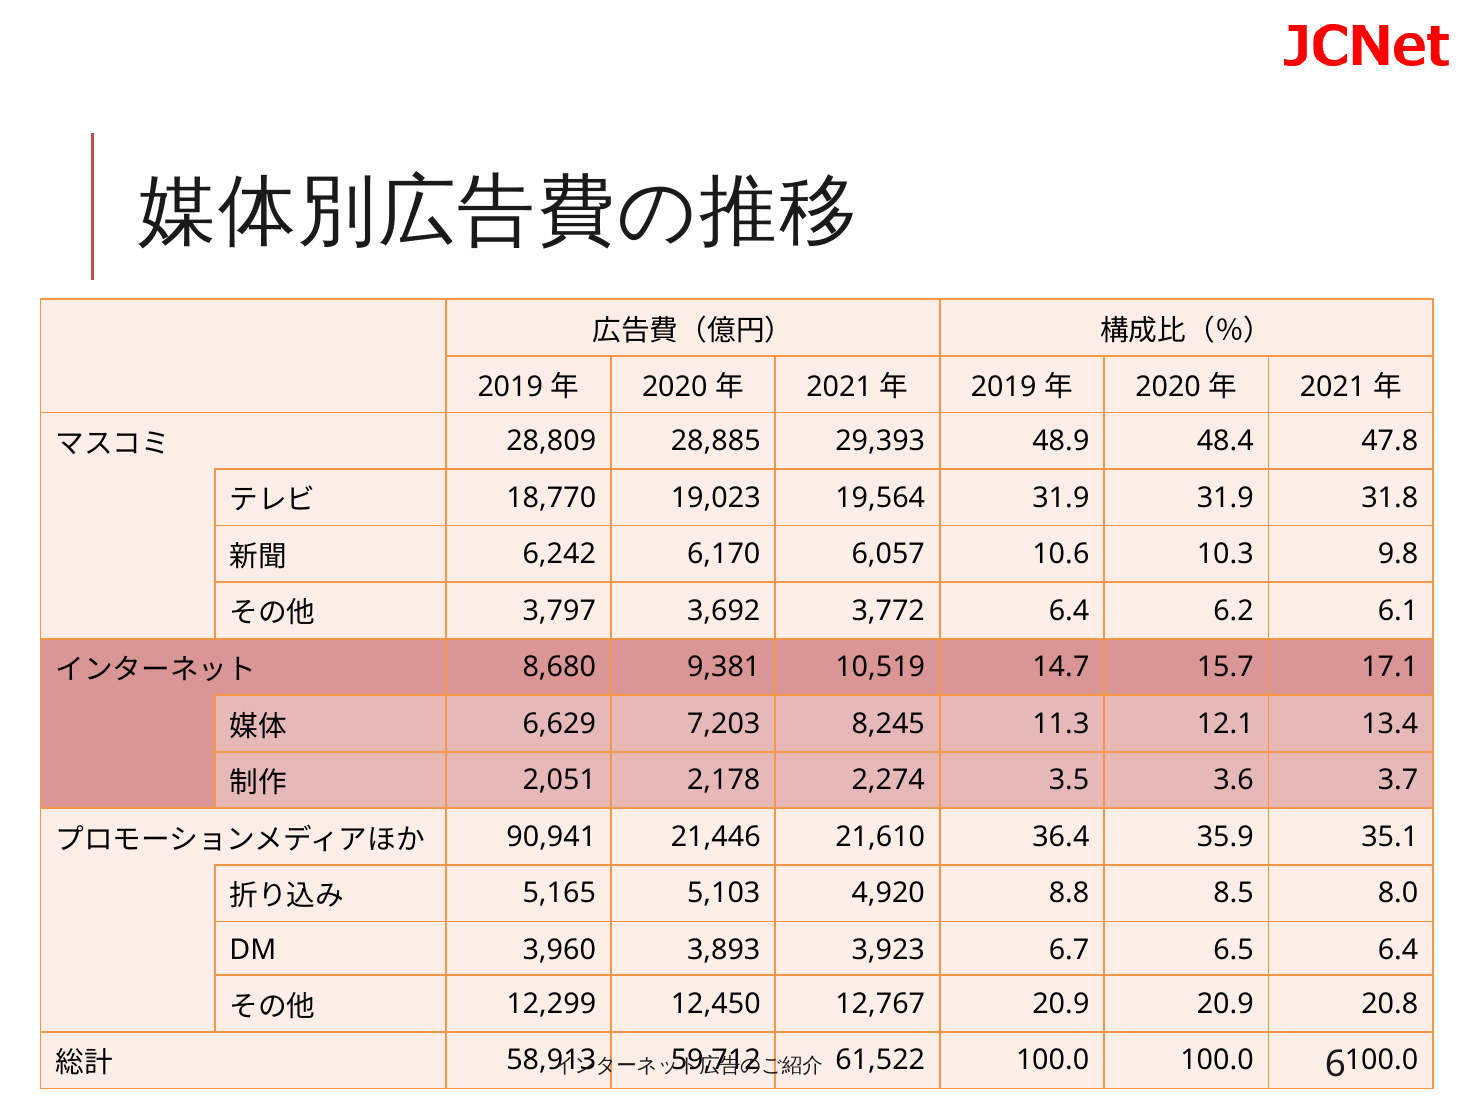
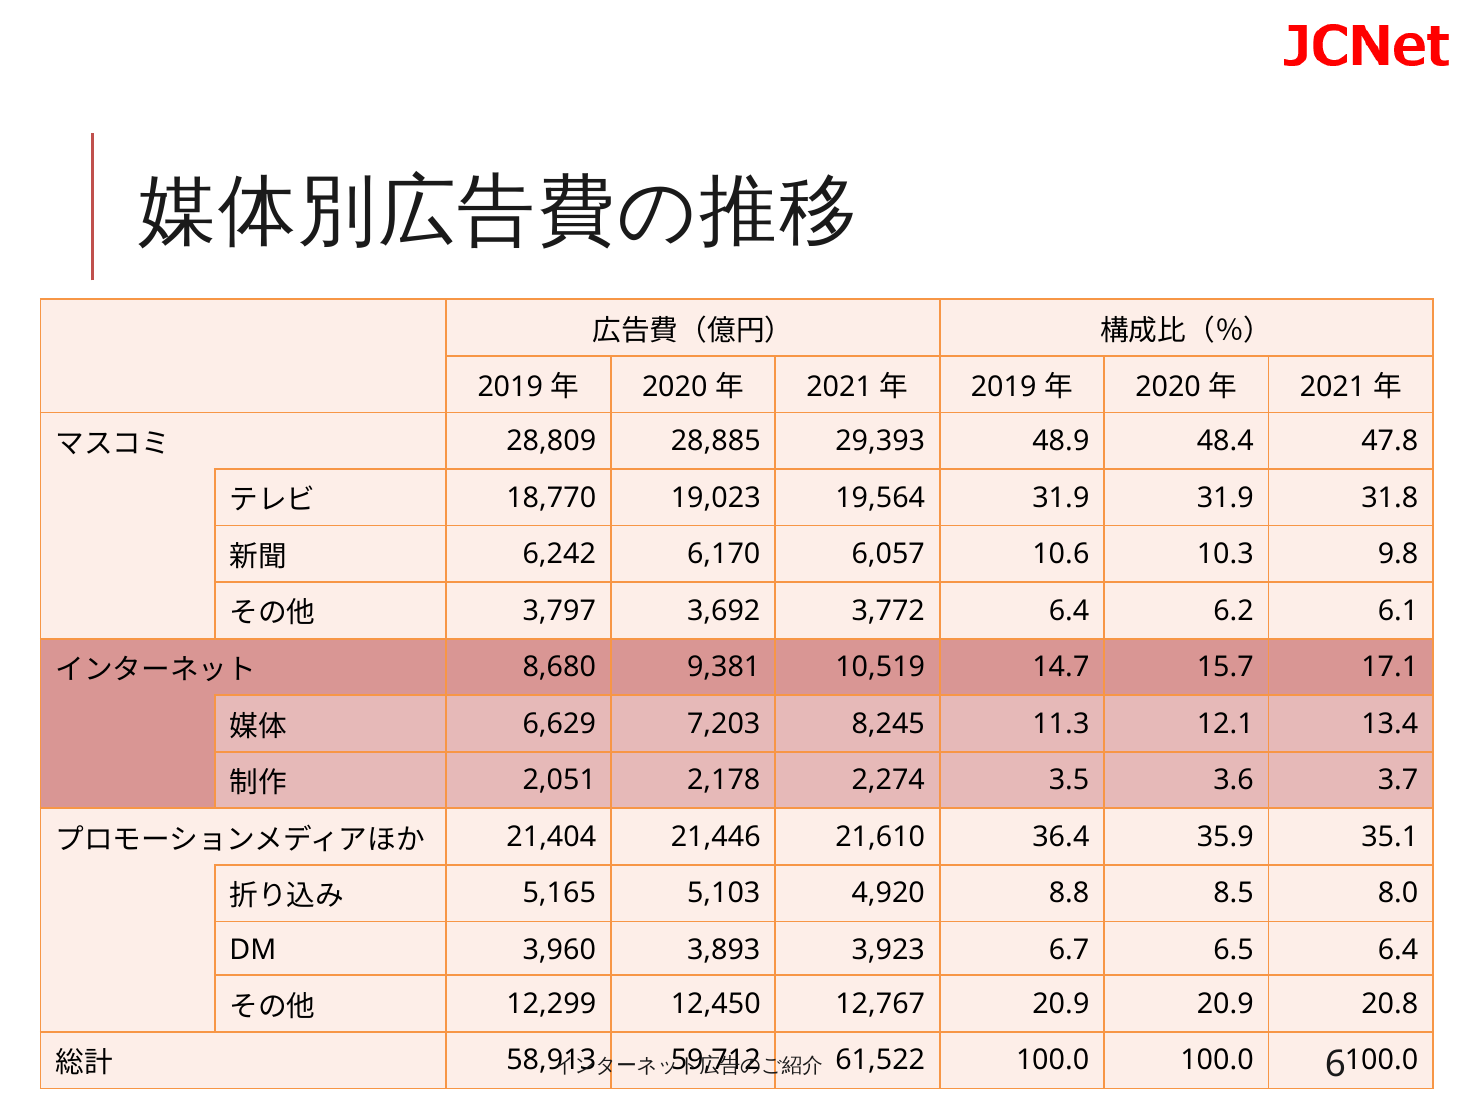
90,941: 90,941 -> 21,404
